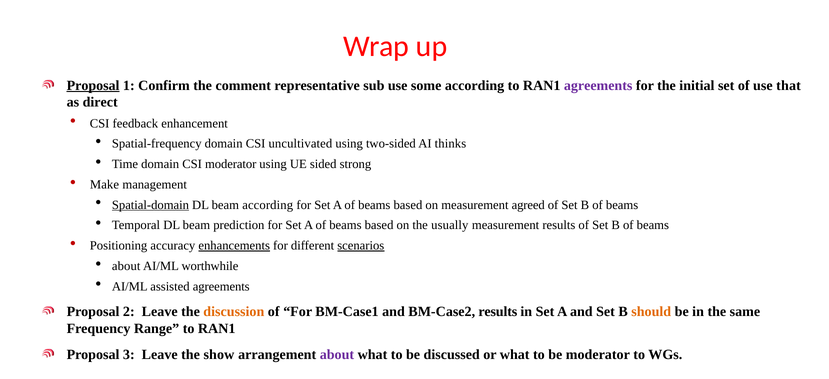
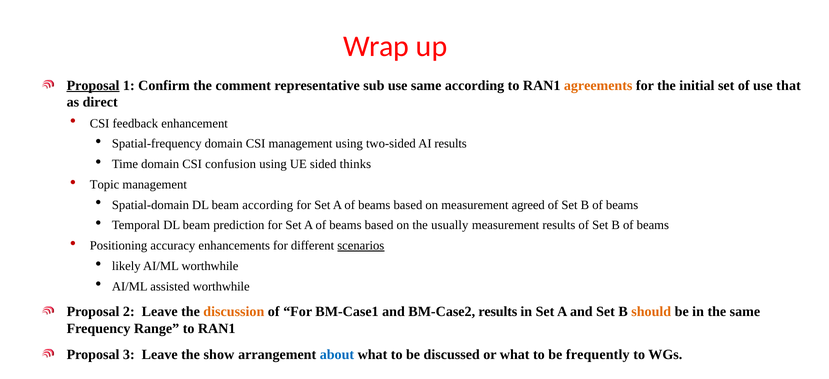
use some: some -> same
agreements at (598, 85) colour: purple -> orange
CSI uncultivated: uncultivated -> management
AI thinks: thinks -> results
CSI moderator: moderator -> confusion
strong: strong -> thinks
Make: Make -> Topic
Spatial-domain underline: present -> none
enhancements underline: present -> none
about at (126, 266): about -> likely
assisted agreements: agreements -> worthwhile
about at (337, 355) colour: purple -> blue
be moderator: moderator -> frequently
